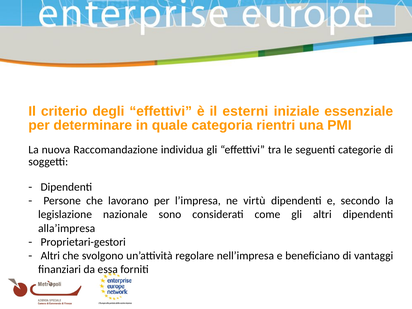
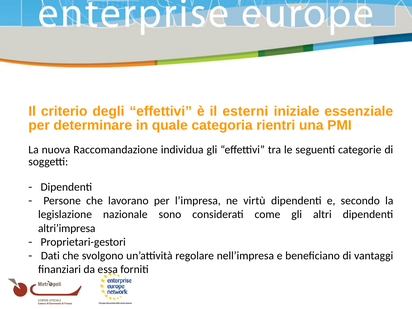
alla’impresa: alla’impresa -> altri’impresa
Altri at (50, 256): Altri -> Dati
